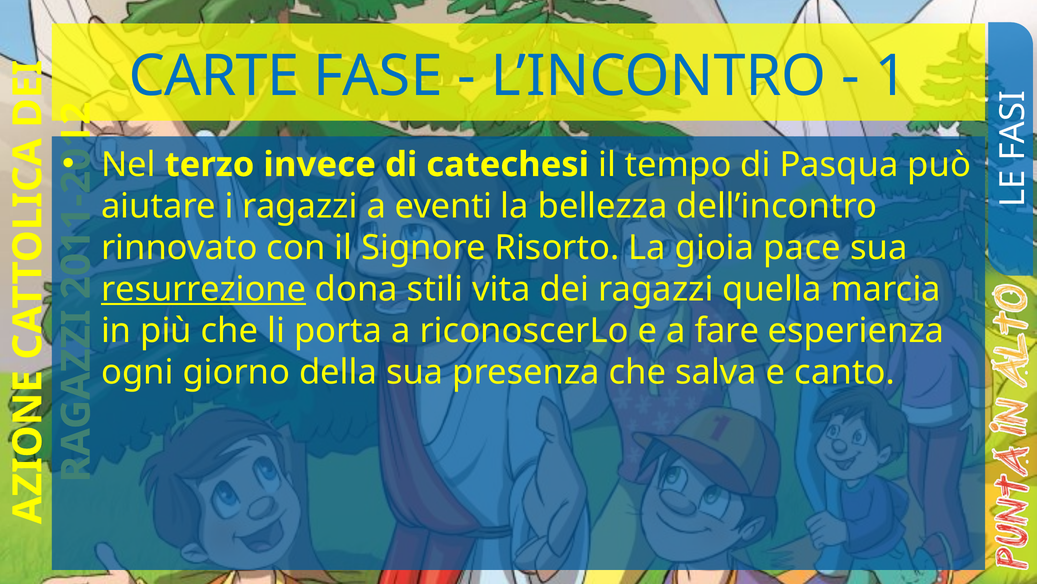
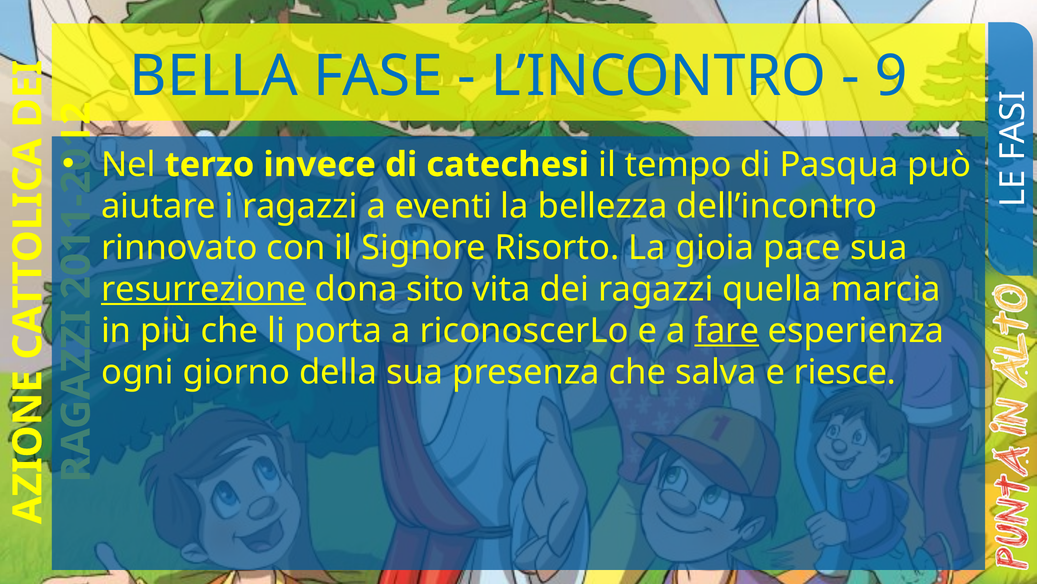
CARTE: CARTE -> BELLA
1 at (891, 76): 1 -> 9
stili: stili -> sito
fare underline: none -> present
canto: canto -> riesce
